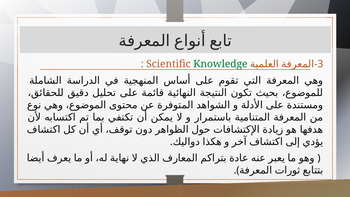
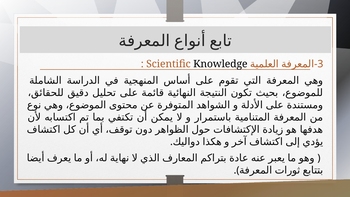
Knowledge colour: green -> black
